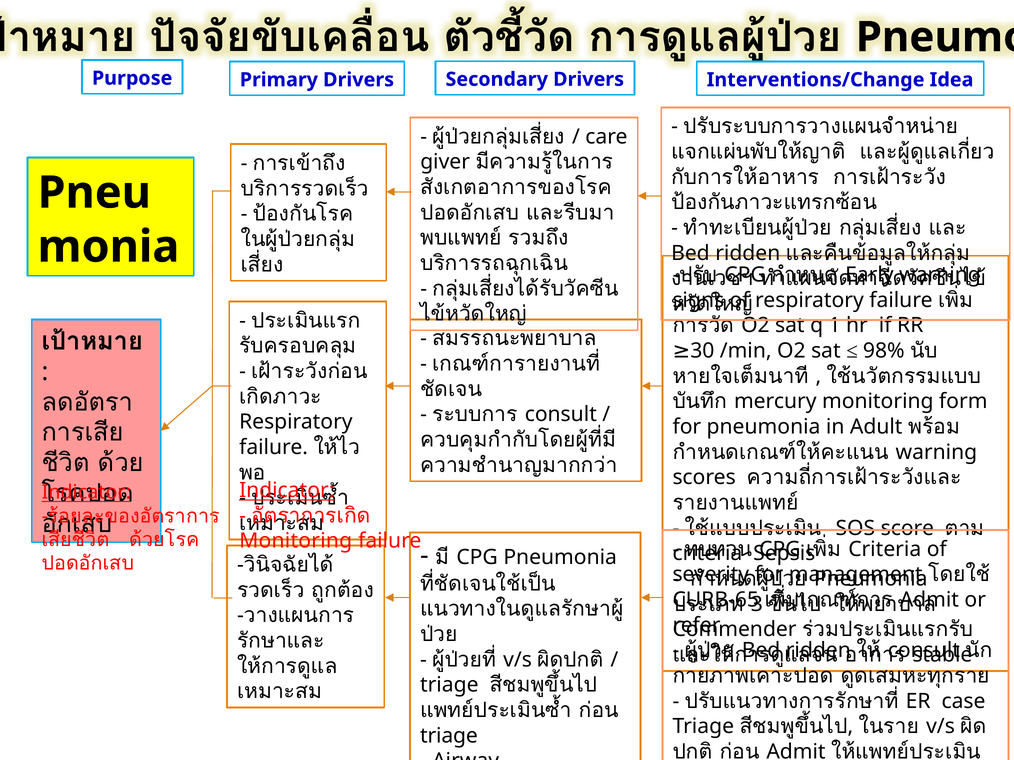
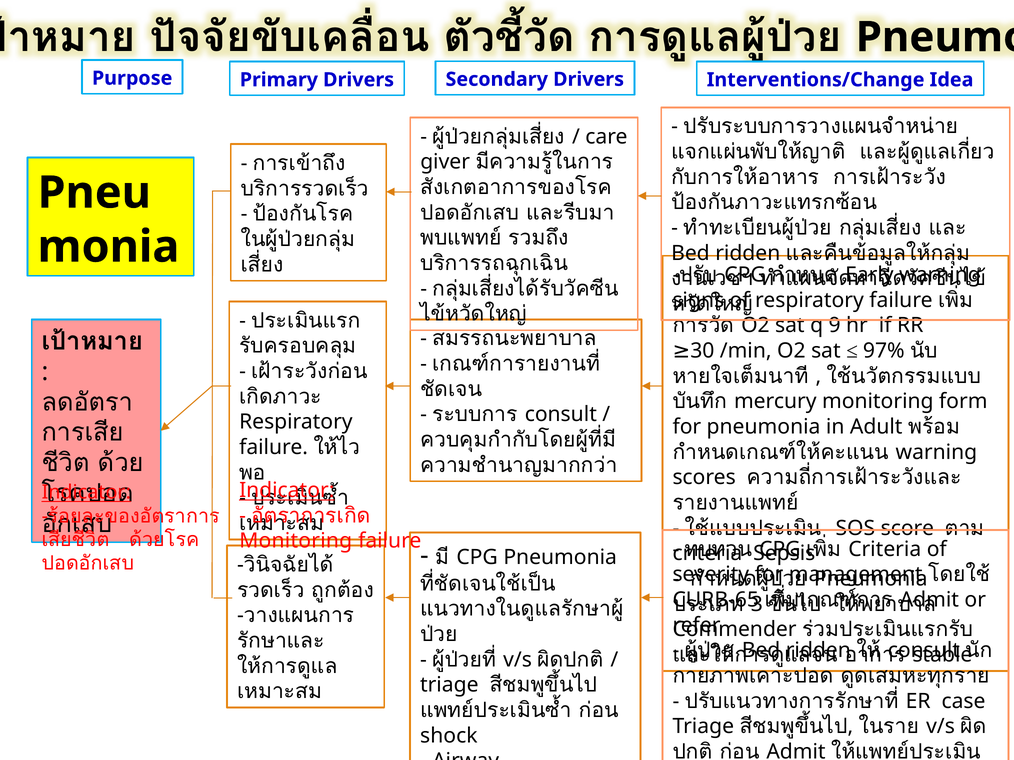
1: 1 -> 9
98%: 98% -> 97%
triage at (449, 736): triage -> shock
